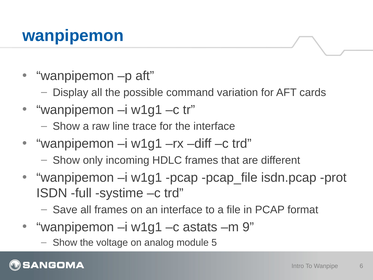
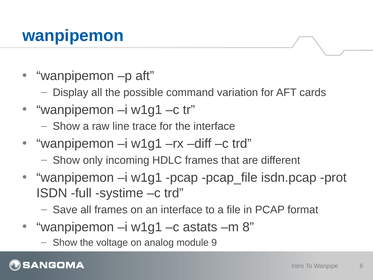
9: 9 -> 8
5: 5 -> 9
